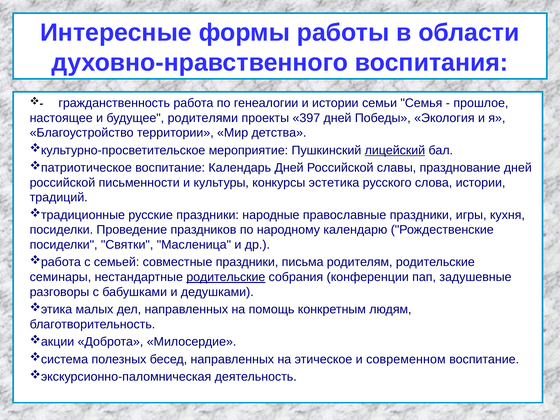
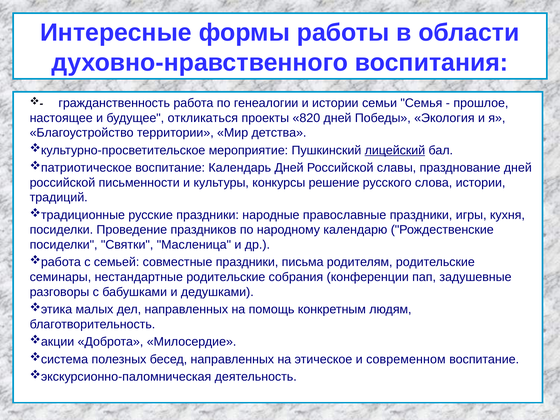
родителями: родителями -> откликаться
397: 397 -> 820
эстетика: эстетика -> решение
родительские at (226, 277) underline: present -> none
